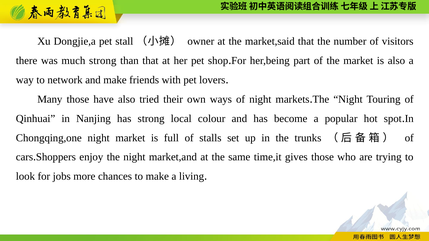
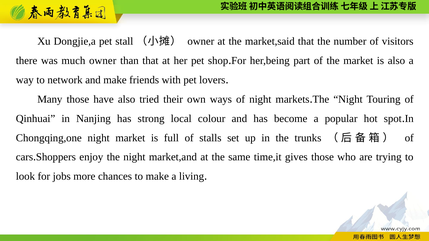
much strong: strong -> owner
